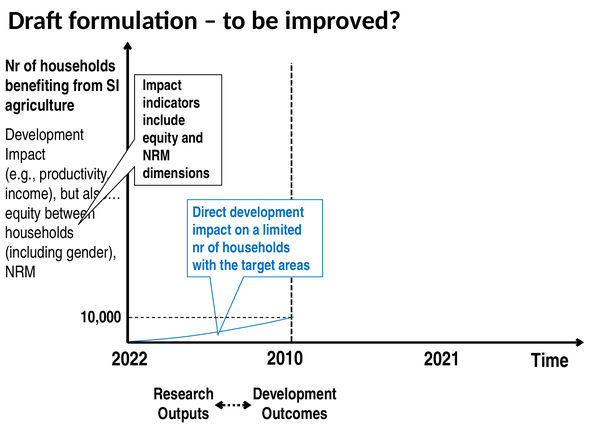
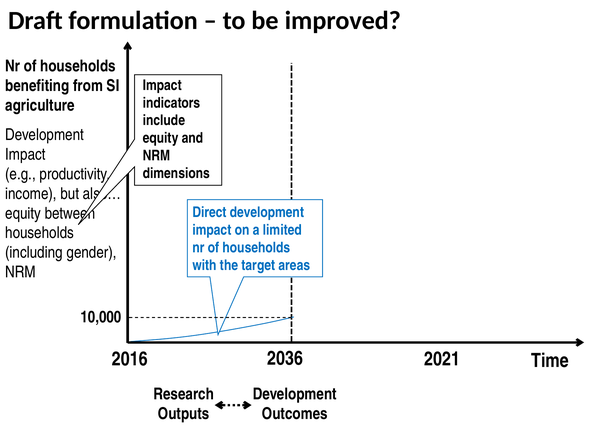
2010: 2010 -> 2036
2022: 2022 -> 2016
